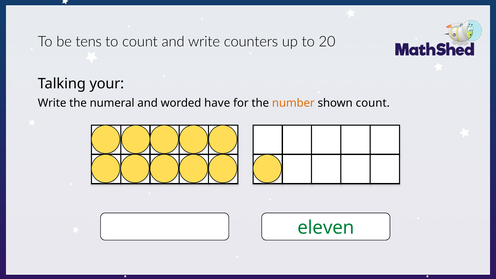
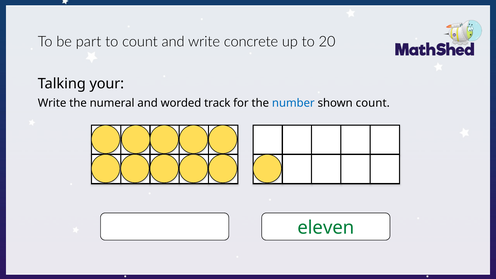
tens: tens -> part
counters: counters -> concrete
have: have -> track
number colour: orange -> blue
